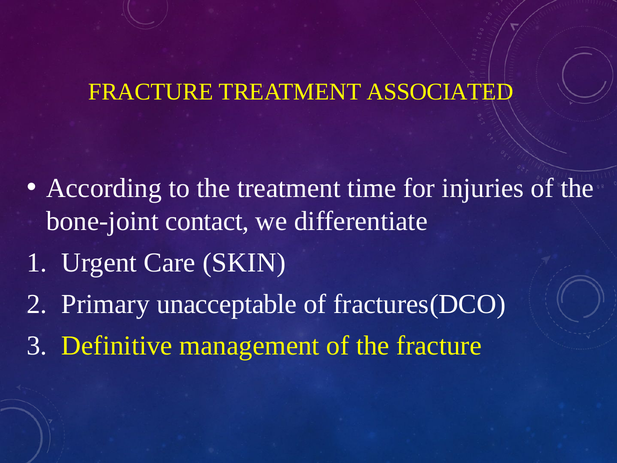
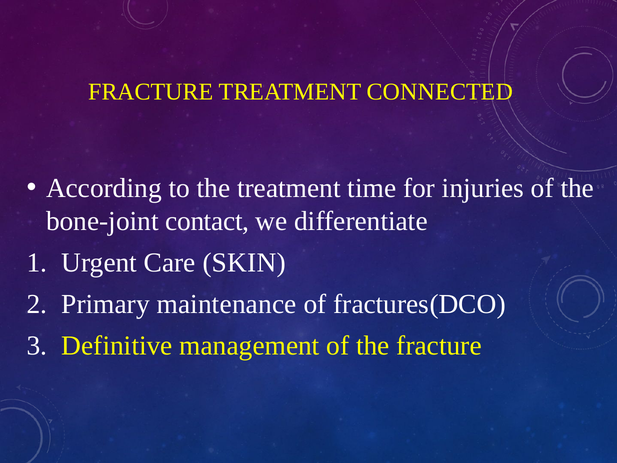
ASSOCIATED: ASSOCIATED -> CONNECTED
unacceptable: unacceptable -> maintenance
